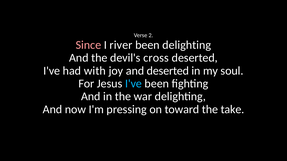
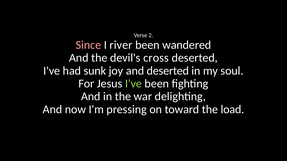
been delighting: delighting -> wandered
with: with -> sunk
I've at (133, 84) colour: light blue -> light green
take: take -> load
